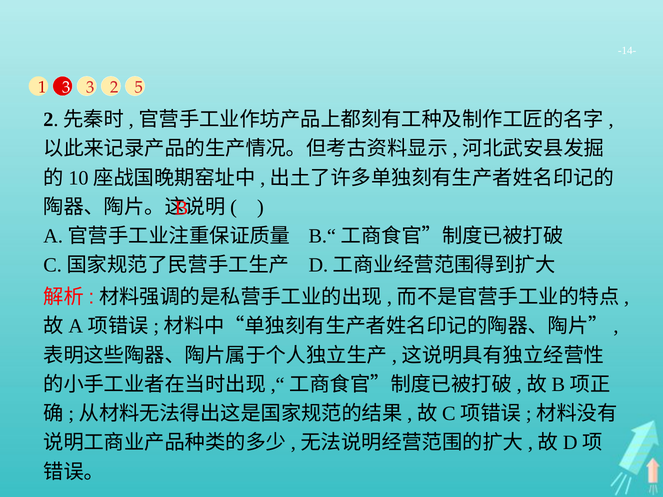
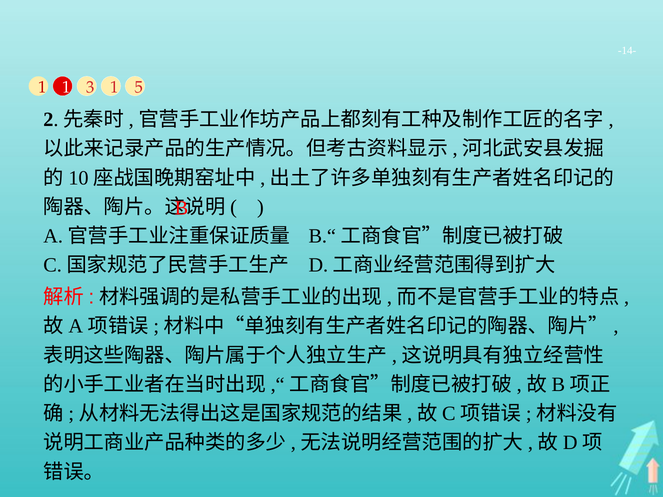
1 3: 3 -> 1
3 2: 2 -> 1
